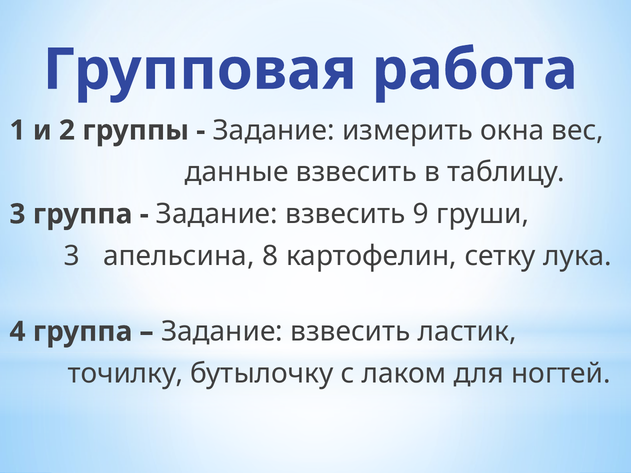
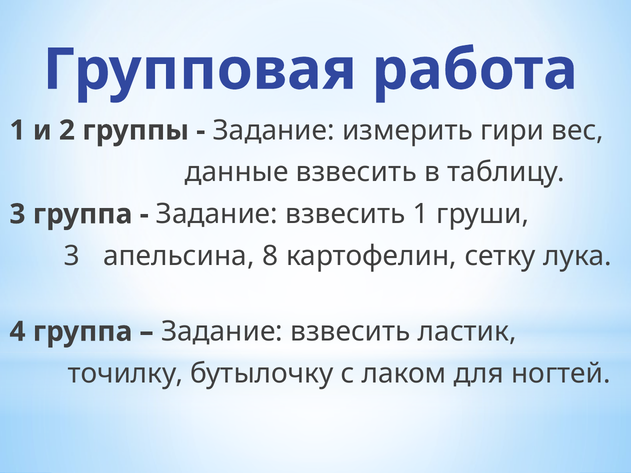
окна: окна -> гири
взвесить 9: 9 -> 1
